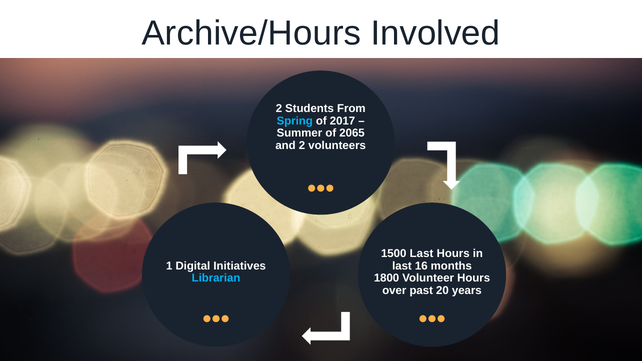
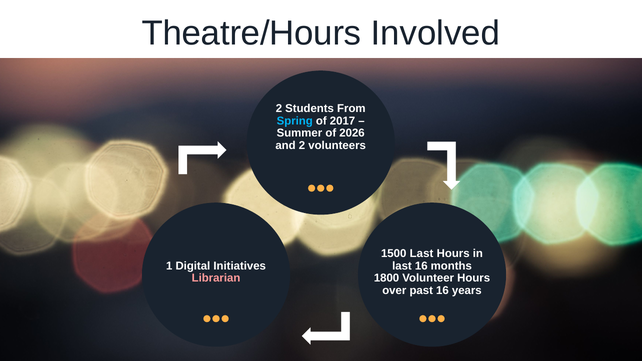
Archive/Hours: Archive/Hours -> Theatre/Hours
2065: 2065 -> 2026
Librarian colour: light blue -> pink
past 20: 20 -> 16
